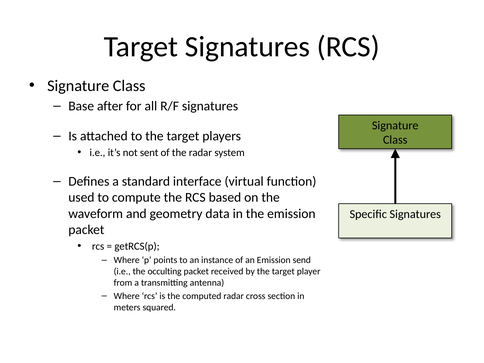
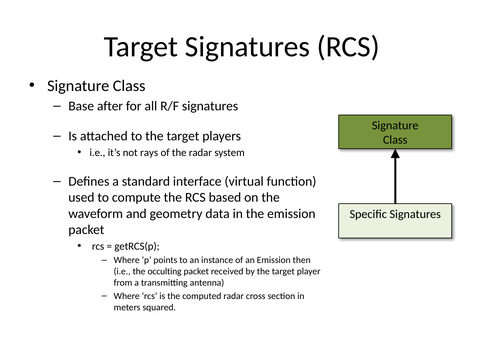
sent: sent -> rays
send: send -> then
